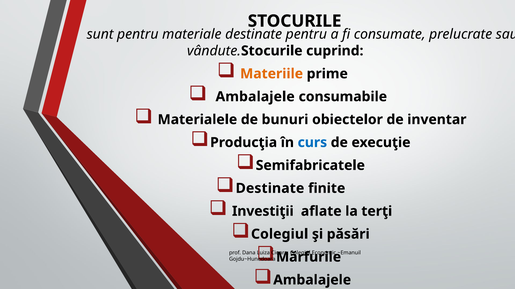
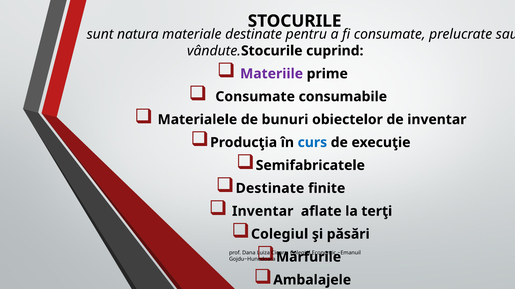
sunt pentru: pentru -> natura
Materiile colour: orange -> purple
Ambalajele at (255, 97): Ambalajele -> Consumate
Investiţii at (263, 212): Investiţii -> Inventar
